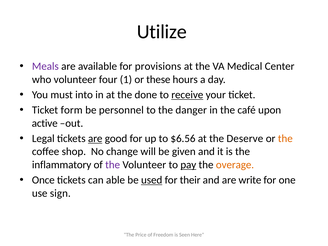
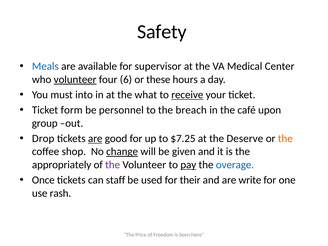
Utilize: Utilize -> Safety
Meals colour: purple -> blue
provisions: provisions -> supervisor
volunteer at (75, 79) underline: none -> present
1: 1 -> 6
done: done -> what
danger: danger -> breach
active: active -> group
Legal: Legal -> Drop
$6.56: $6.56 -> $7.25
change underline: none -> present
inflammatory: inflammatory -> appropriately
overage colour: orange -> blue
able: able -> staff
used underline: present -> none
sign: sign -> rash
